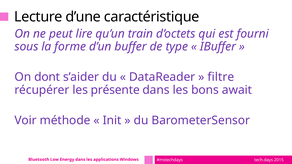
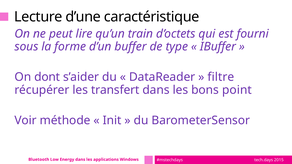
présente: présente -> transfert
await: await -> point
